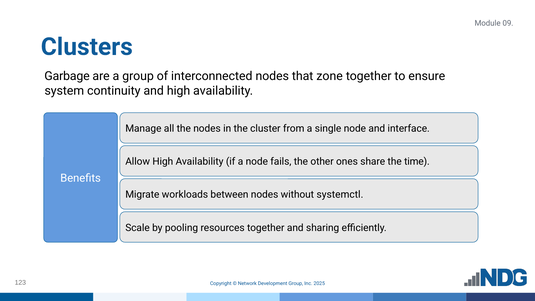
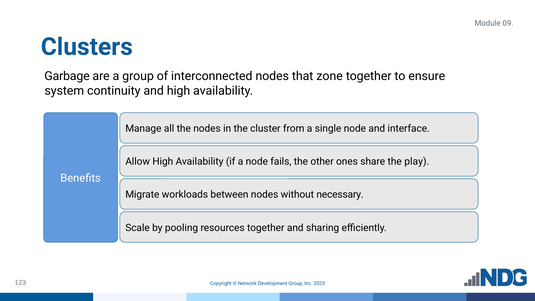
time: time -> play
systemctl: systemctl -> necessary
